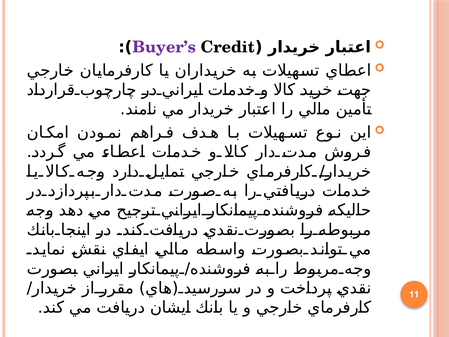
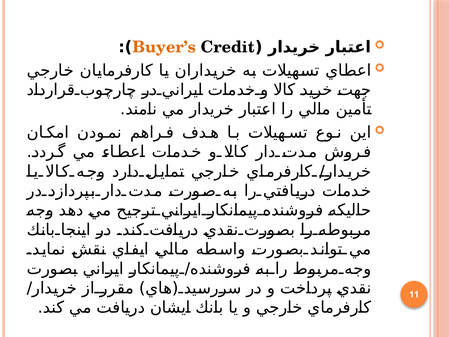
Buyer’s colour: purple -> orange
